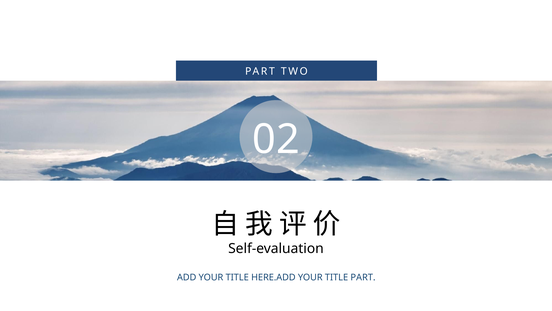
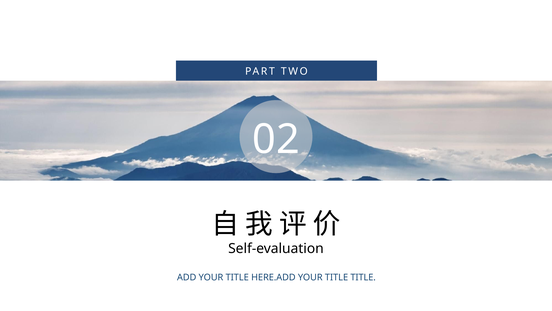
TITLE PART: PART -> TITLE
